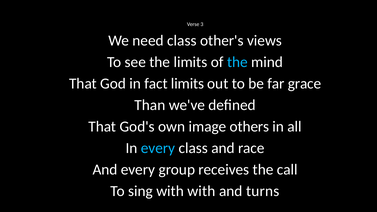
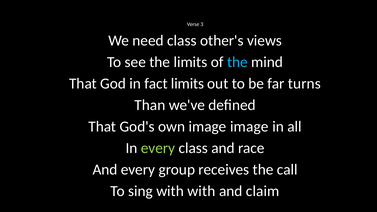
grace: grace -> turns
image others: others -> image
every at (158, 148) colour: light blue -> light green
turns: turns -> claim
